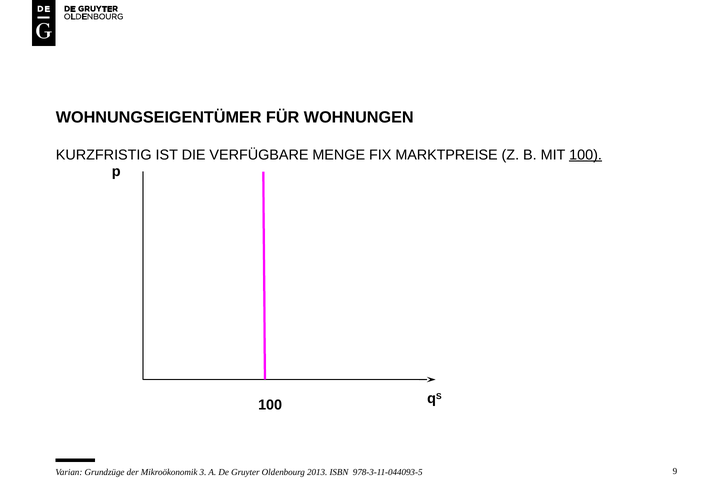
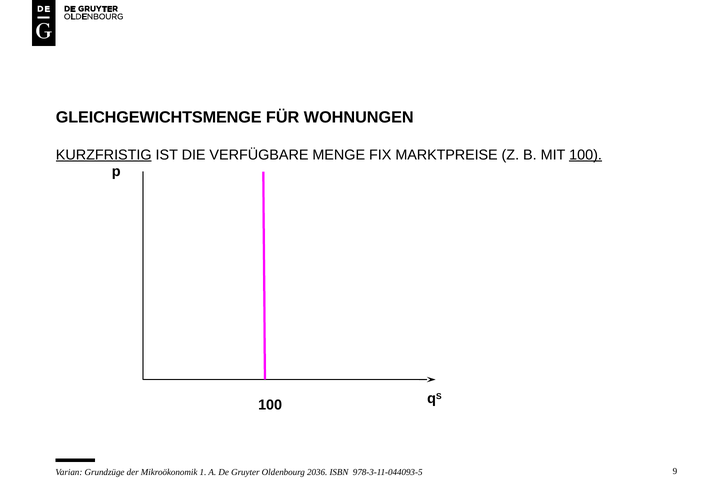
WOHNUNGSEIGENTÜMER: WOHNUNGSEIGENTÜMER -> GLEICHGEWICHTSMENGE
KURZFRISTIG underline: none -> present
3: 3 -> 1
2013: 2013 -> 2036
